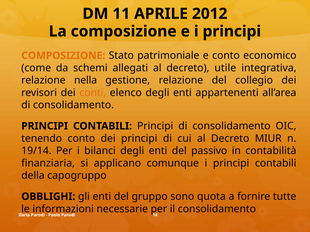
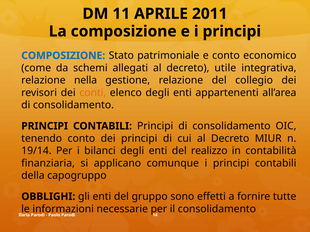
2012: 2012 -> 2011
COMPOSIZIONE at (63, 56) colour: orange -> blue
passivo: passivo -> realizzo
quota: quota -> effetti
